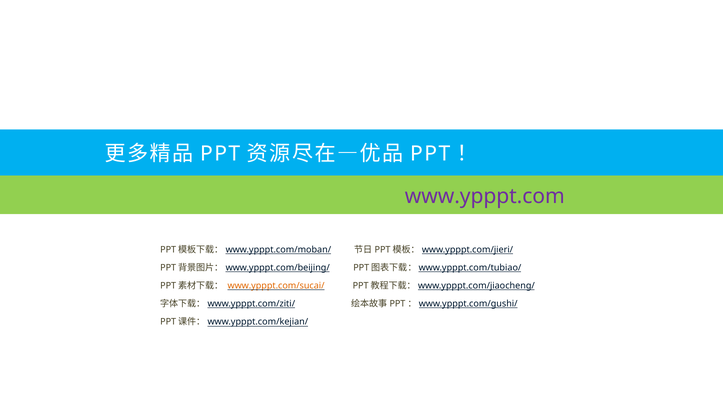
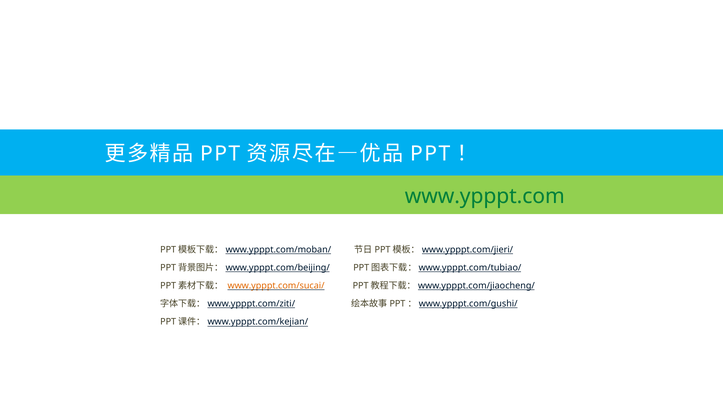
www.ypppt.com colour: purple -> green
